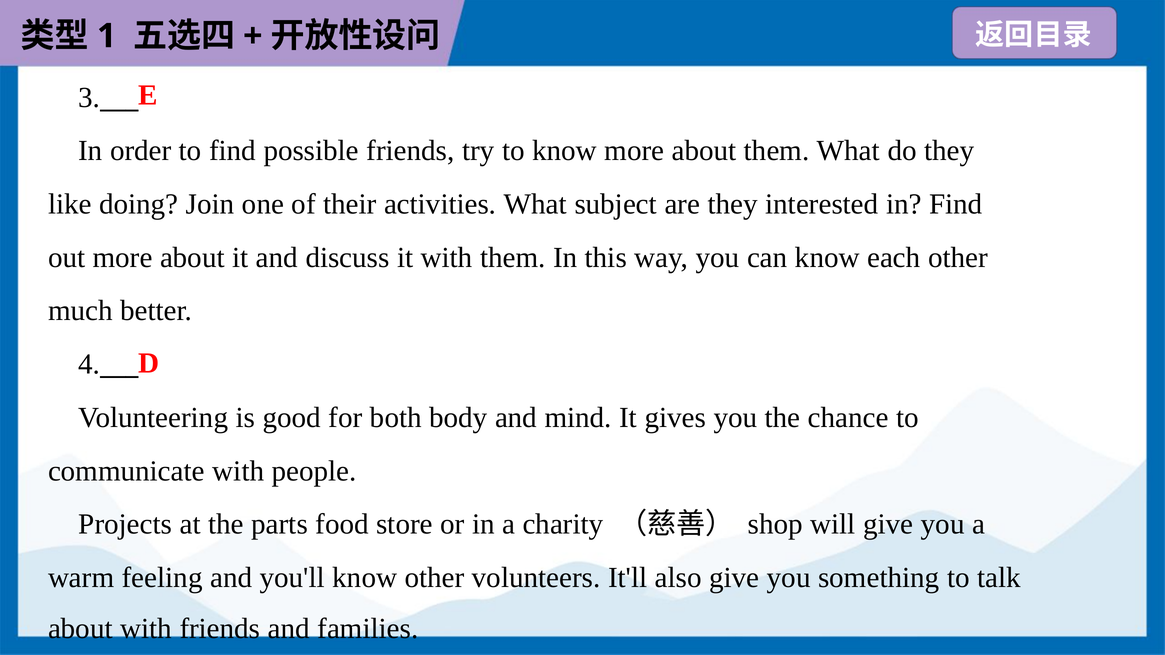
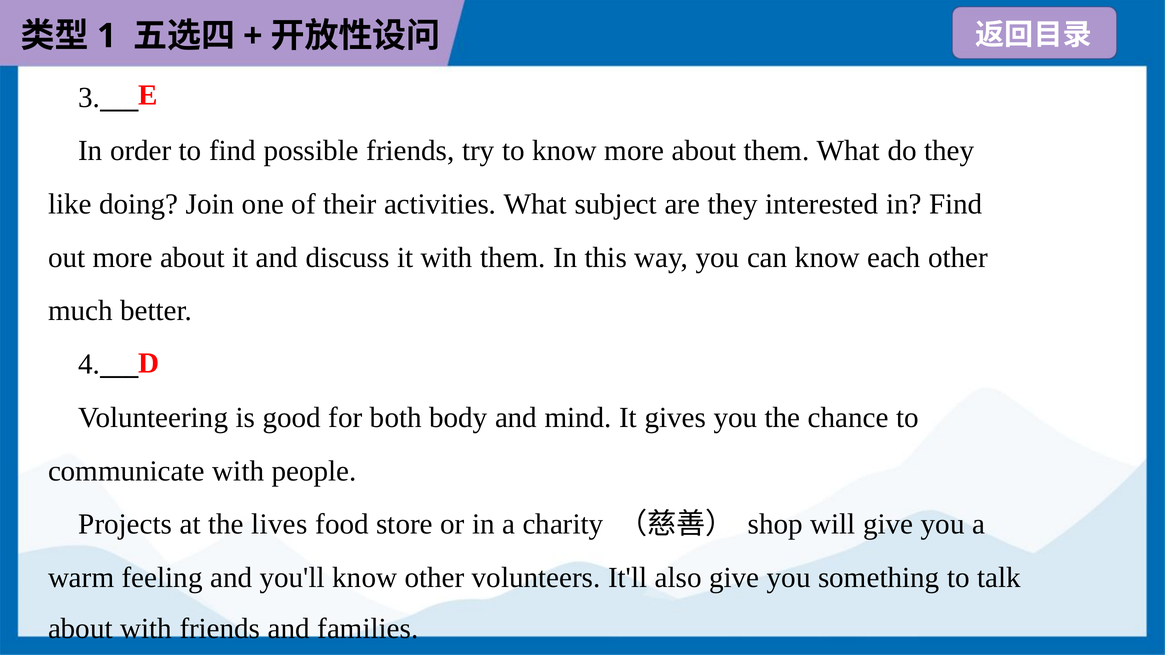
parts: parts -> lives
